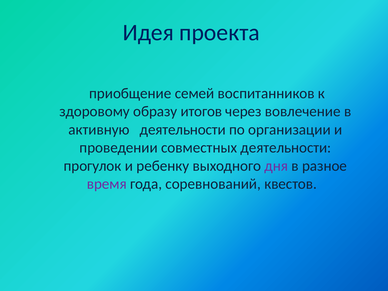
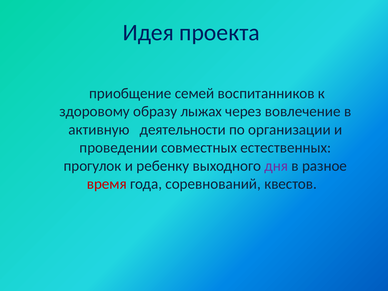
итогов: итогов -> лыжах
совместных деятельности: деятельности -> естественных
время colour: purple -> red
